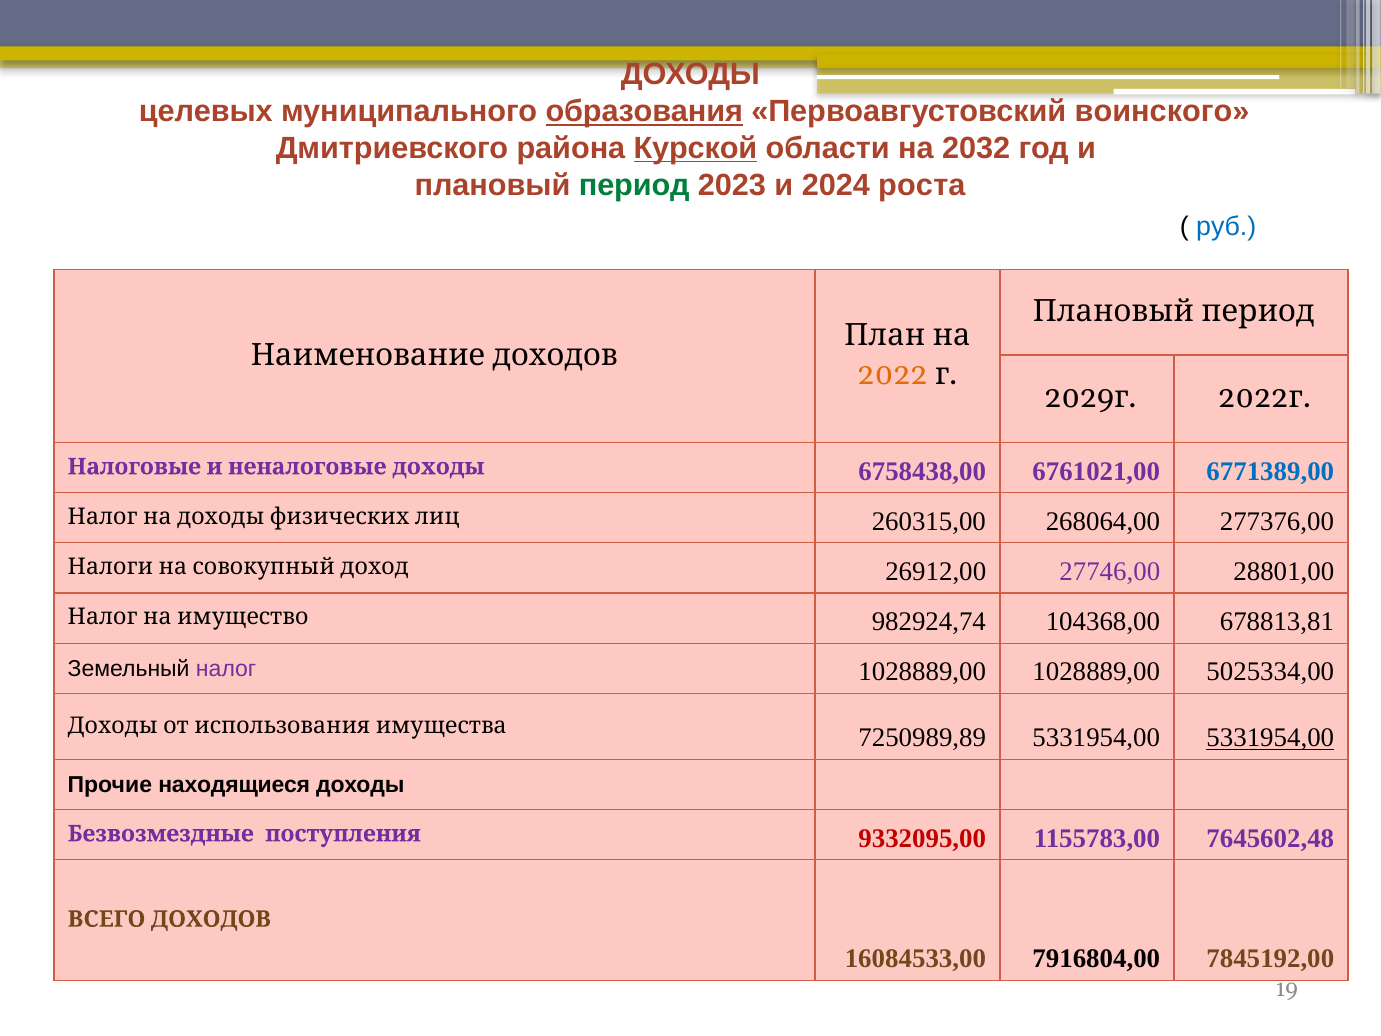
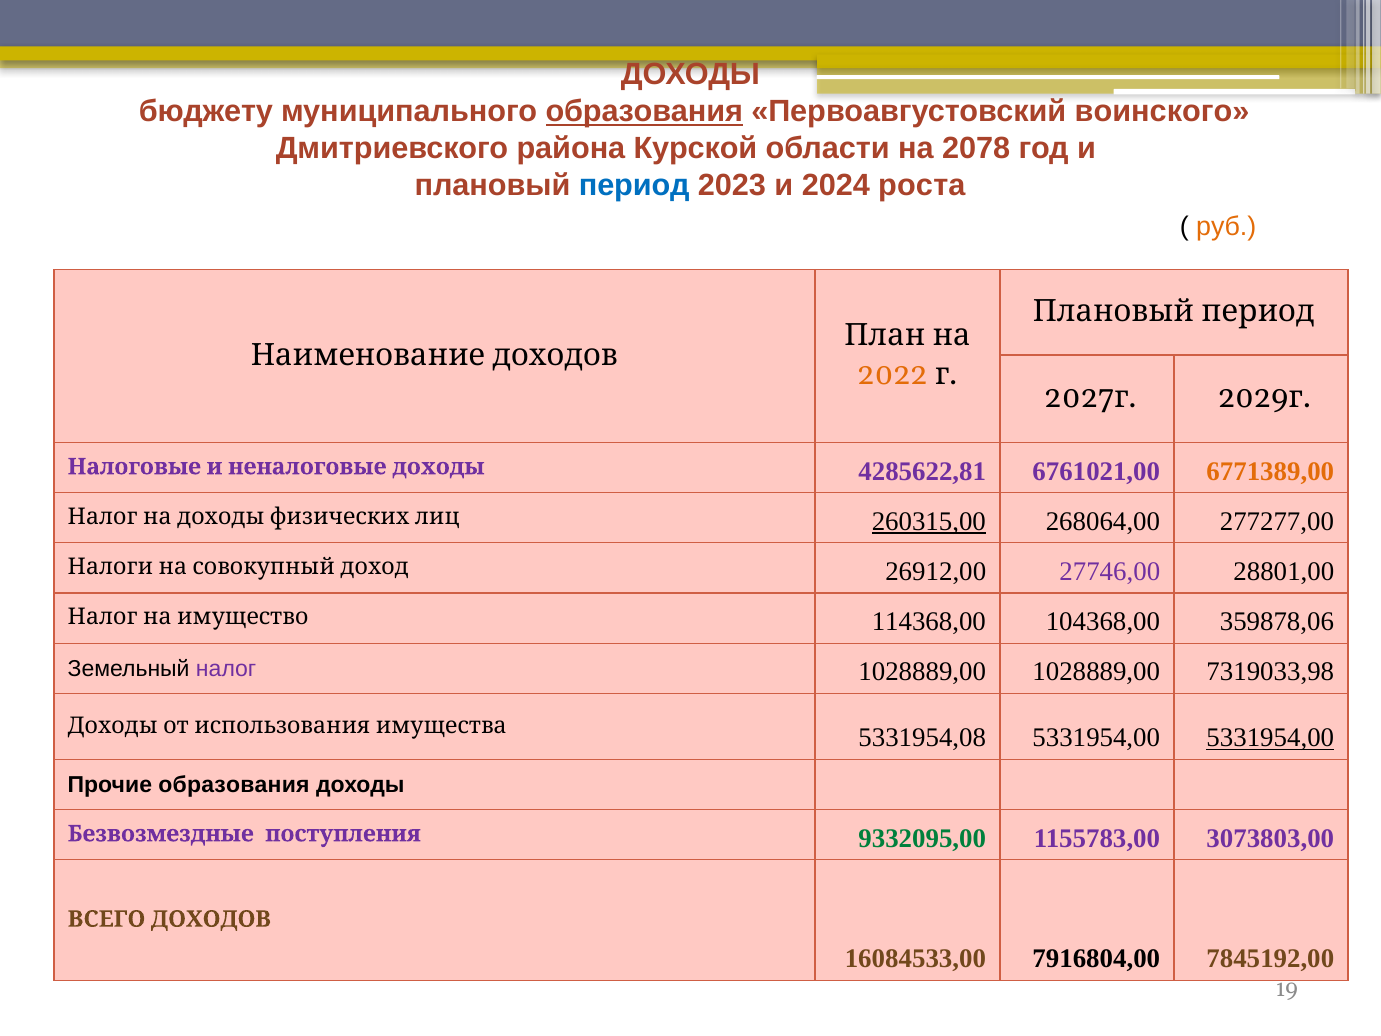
целевых: целевых -> бюджету
Курской underline: present -> none
2032: 2032 -> 2078
период colour: green -> blue
руб colour: blue -> orange
г 2022: 2022 -> 2029
2029: 2029 -> 2027
6758438,00: 6758438,00 -> 4285622,81
6771389,00 colour: blue -> orange
260315,00 underline: none -> present
277376,00: 277376,00 -> 277277,00
982924,74: 982924,74 -> 114368,00
678813,81: 678813,81 -> 359878,06
5025334,00: 5025334,00 -> 7319033,98
7250989,89: 7250989,89 -> 5331954,08
Прочие находящиеся: находящиеся -> образования
9332095,00 colour: red -> green
7645602,48: 7645602,48 -> 3073803,00
